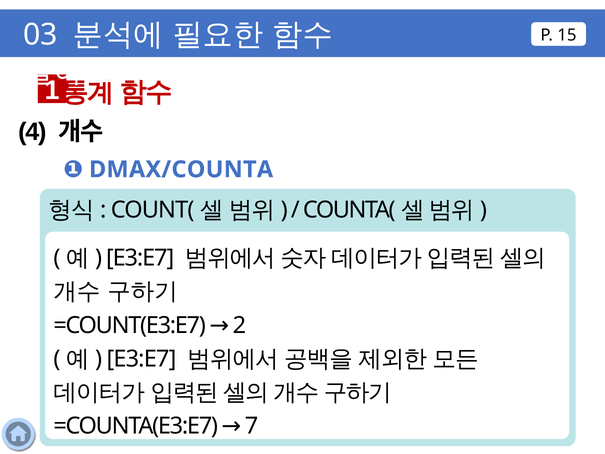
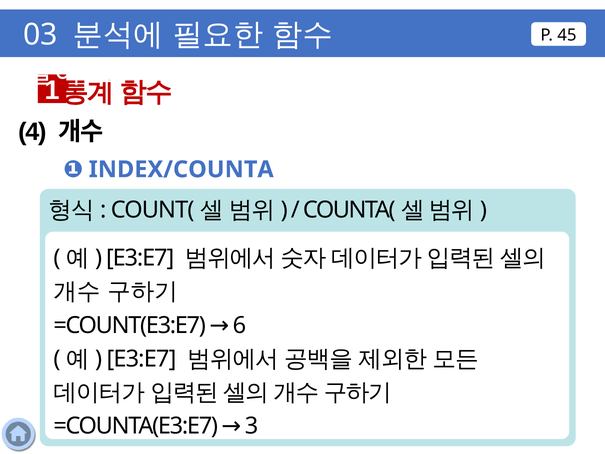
15: 15 -> 45
DMAX/COUNTA: DMAX/COUNTA -> INDEX/COUNTA
2: 2 -> 6
7: 7 -> 3
